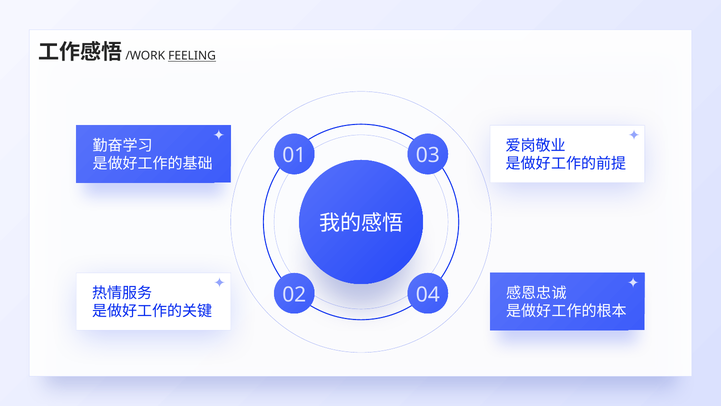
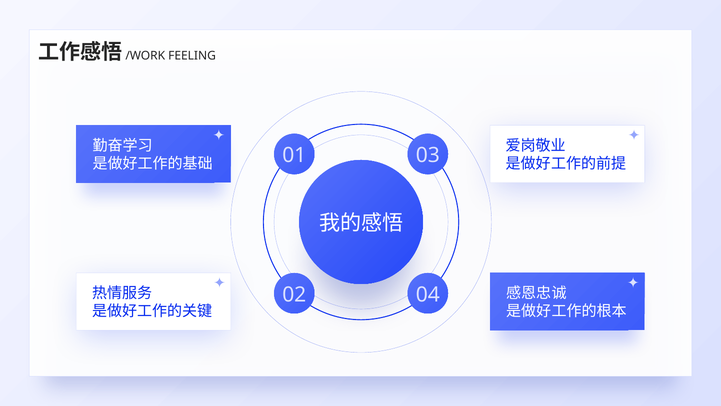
FEELING underline: present -> none
